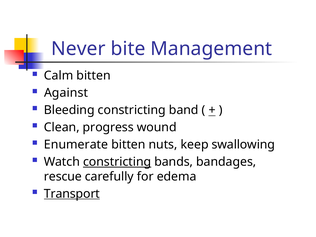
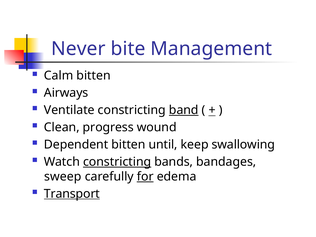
Against: Against -> Airways
Bleeding: Bleeding -> Ventilate
band underline: none -> present
Enumerate: Enumerate -> Dependent
nuts: nuts -> until
rescue: rescue -> sweep
for underline: none -> present
